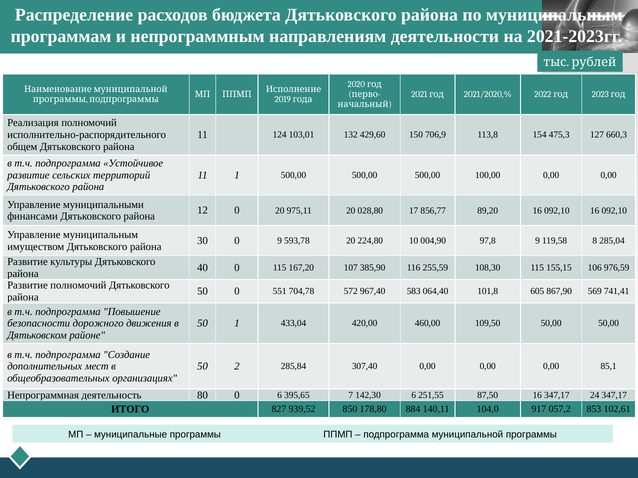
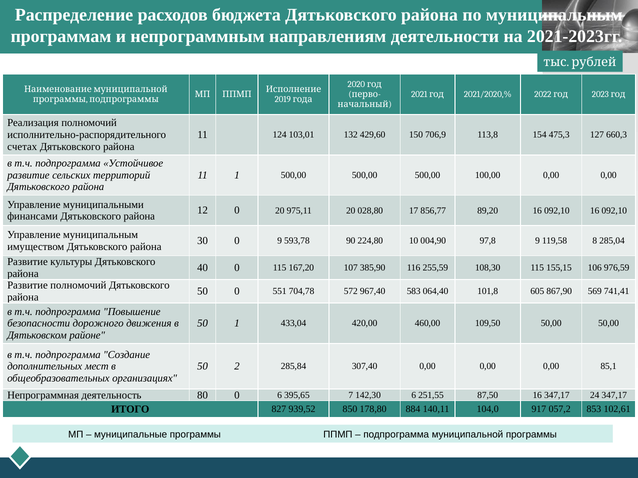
общем: общем -> счетах
593,78 20: 20 -> 90
